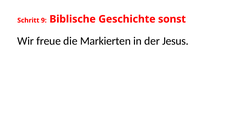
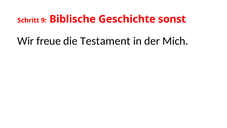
Markierten: Markierten -> Testament
Jesus: Jesus -> Mich
